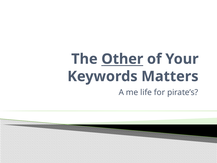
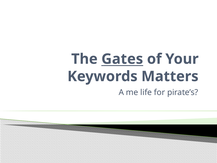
Other: Other -> Gates
